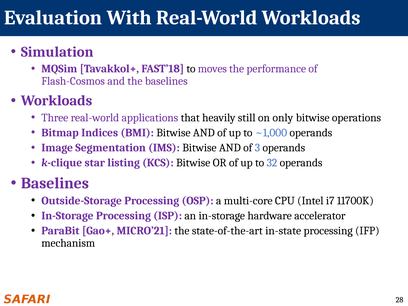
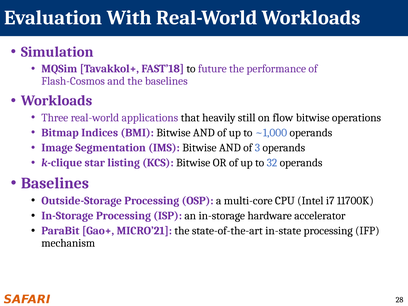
moves: moves -> future
only: only -> flow
